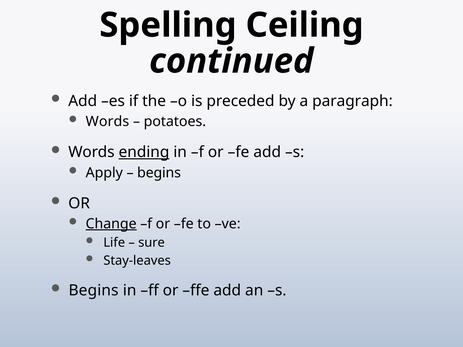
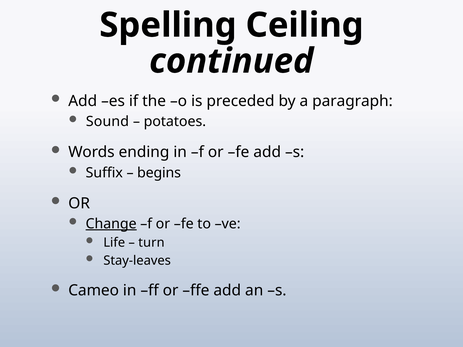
Words at (107, 122): Words -> Sound
ending underline: present -> none
Apply: Apply -> Suffix
sure: sure -> turn
Begins at (94, 291): Begins -> Cameo
